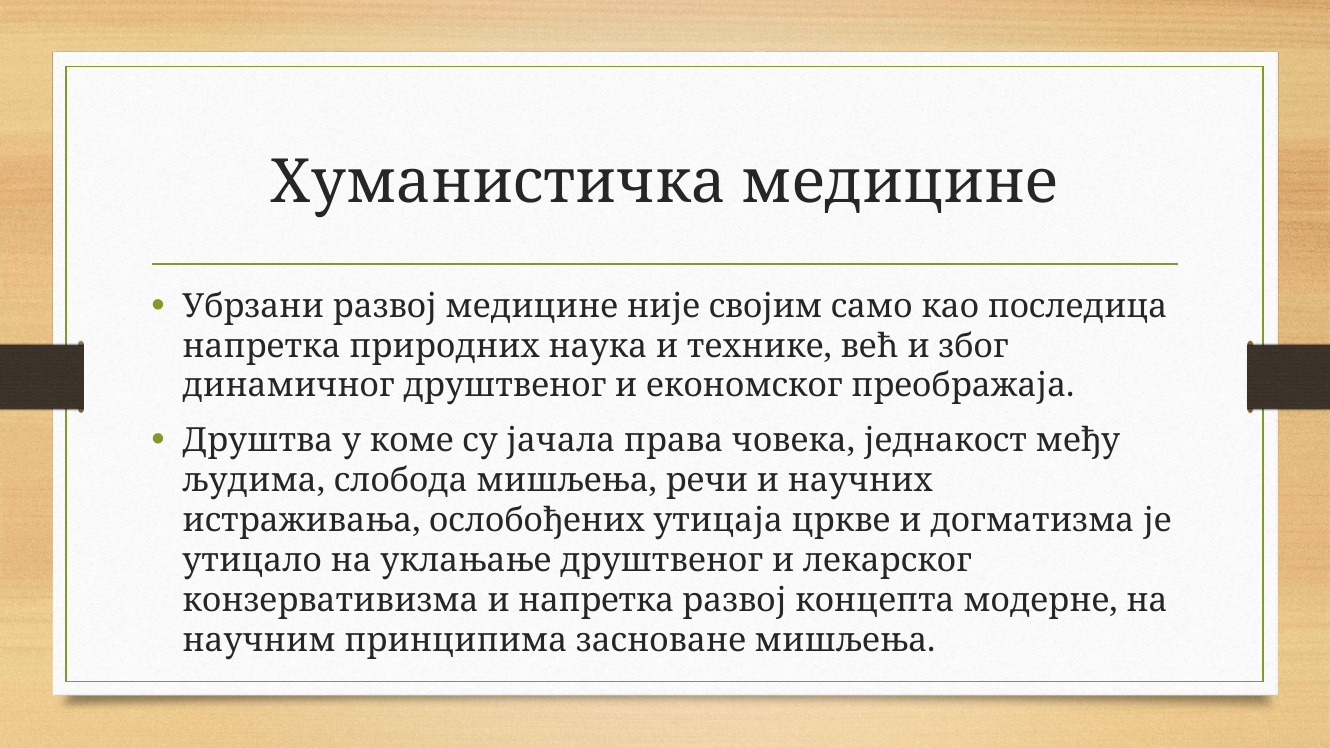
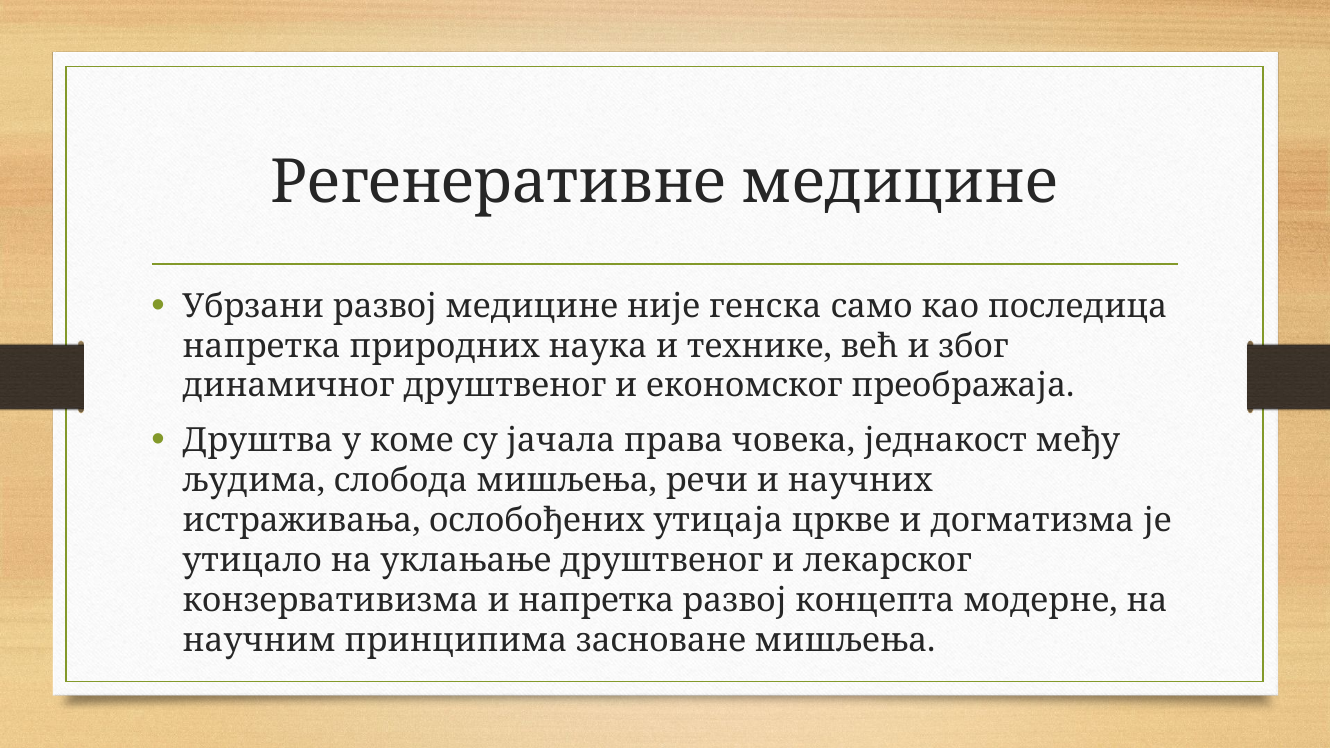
Хуманистичка: Хуманистичка -> Регенеративне
својим: својим -> генска
